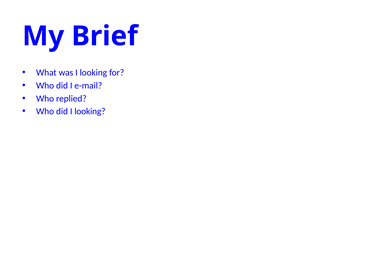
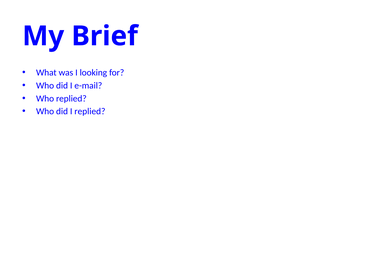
did I looking: looking -> replied
